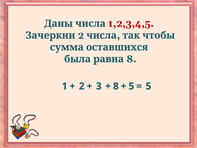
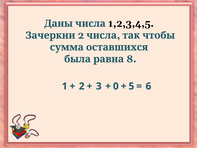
1,2,3,4,5 colour: red -> black
3 8: 8 -> 0
5: 5 -> 6
